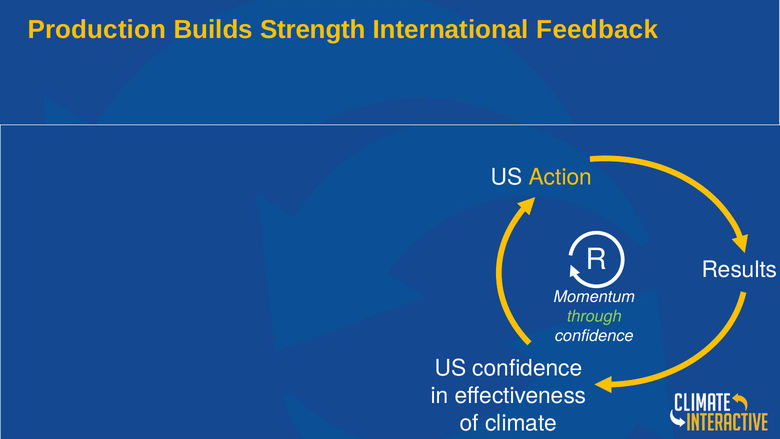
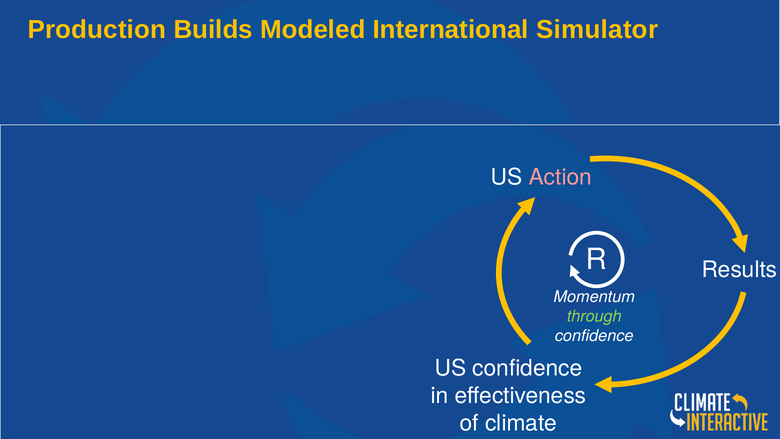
Strength: Strength -> Modeled
Feedback: Feedback -> Simulator
Action colour: yellow -> pink
